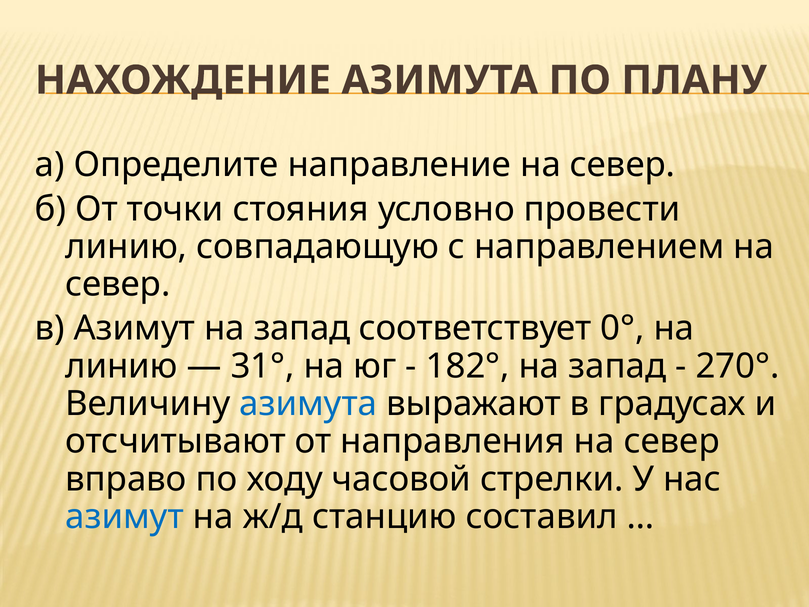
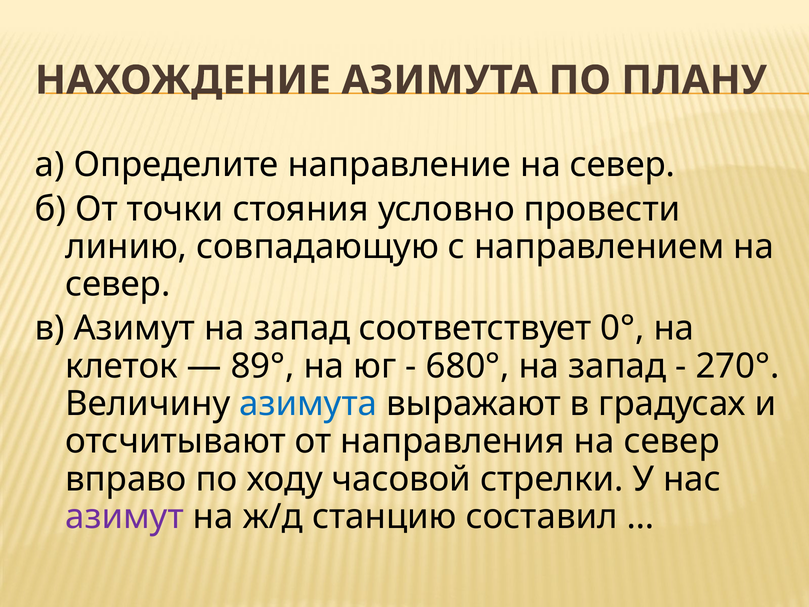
линию at (122, 366): линию -> клеток
31°: 31° -> 89°
182°: 182° -> 680°
азимут at (125, 517) colour: blue -> purple
